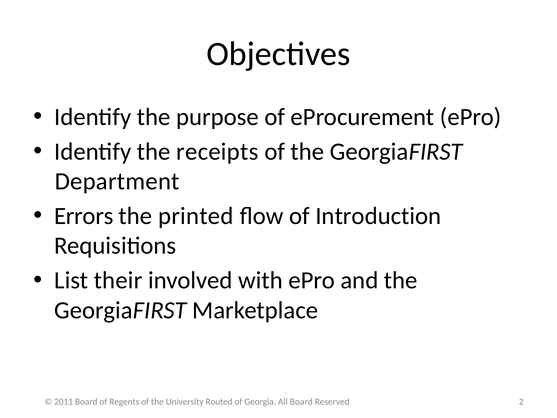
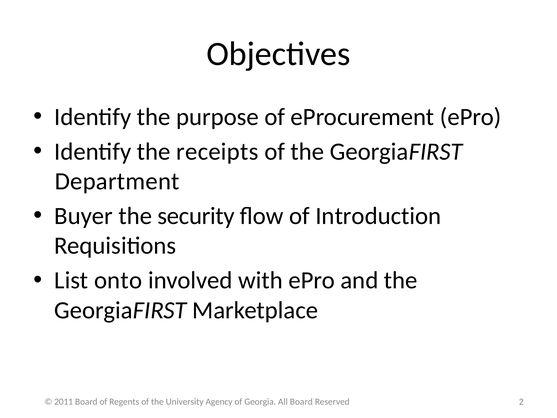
Errors: Errors -> Buyer
printed: printed -> security
their: their -> onto
Routed: Routed -> Agency
